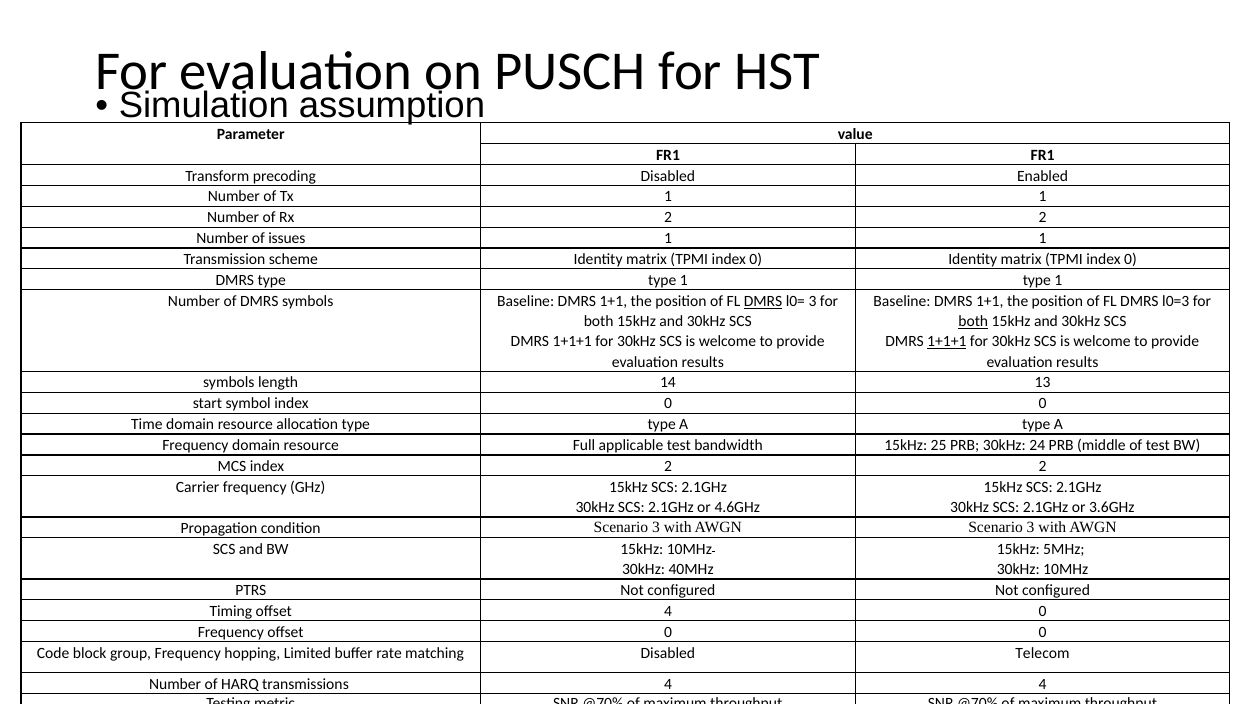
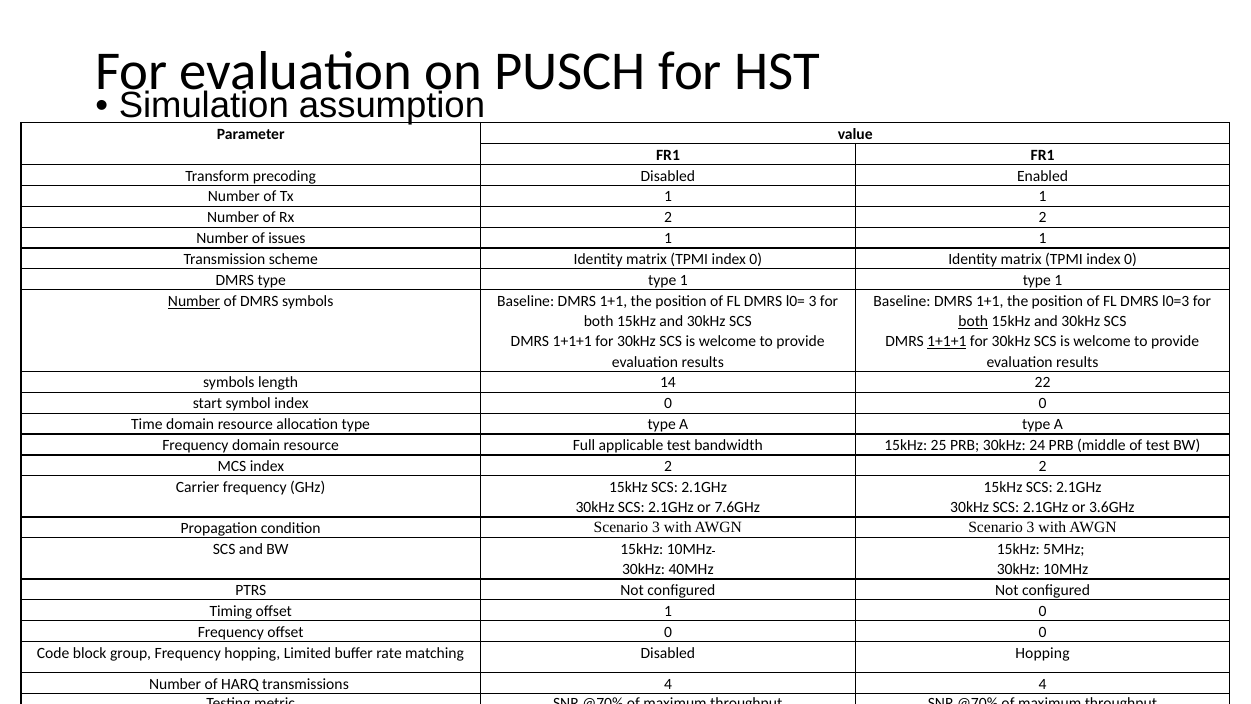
Number at (194, 301) underline: none -> present
DMRS at (763, 301) underline: present -> none
13: 13 -> 22
4.6GHz: 4.6GHz -> 7.6GHz
offset 4: 4 -> 1
Disabled Telecom: Telecom -> Hopping
